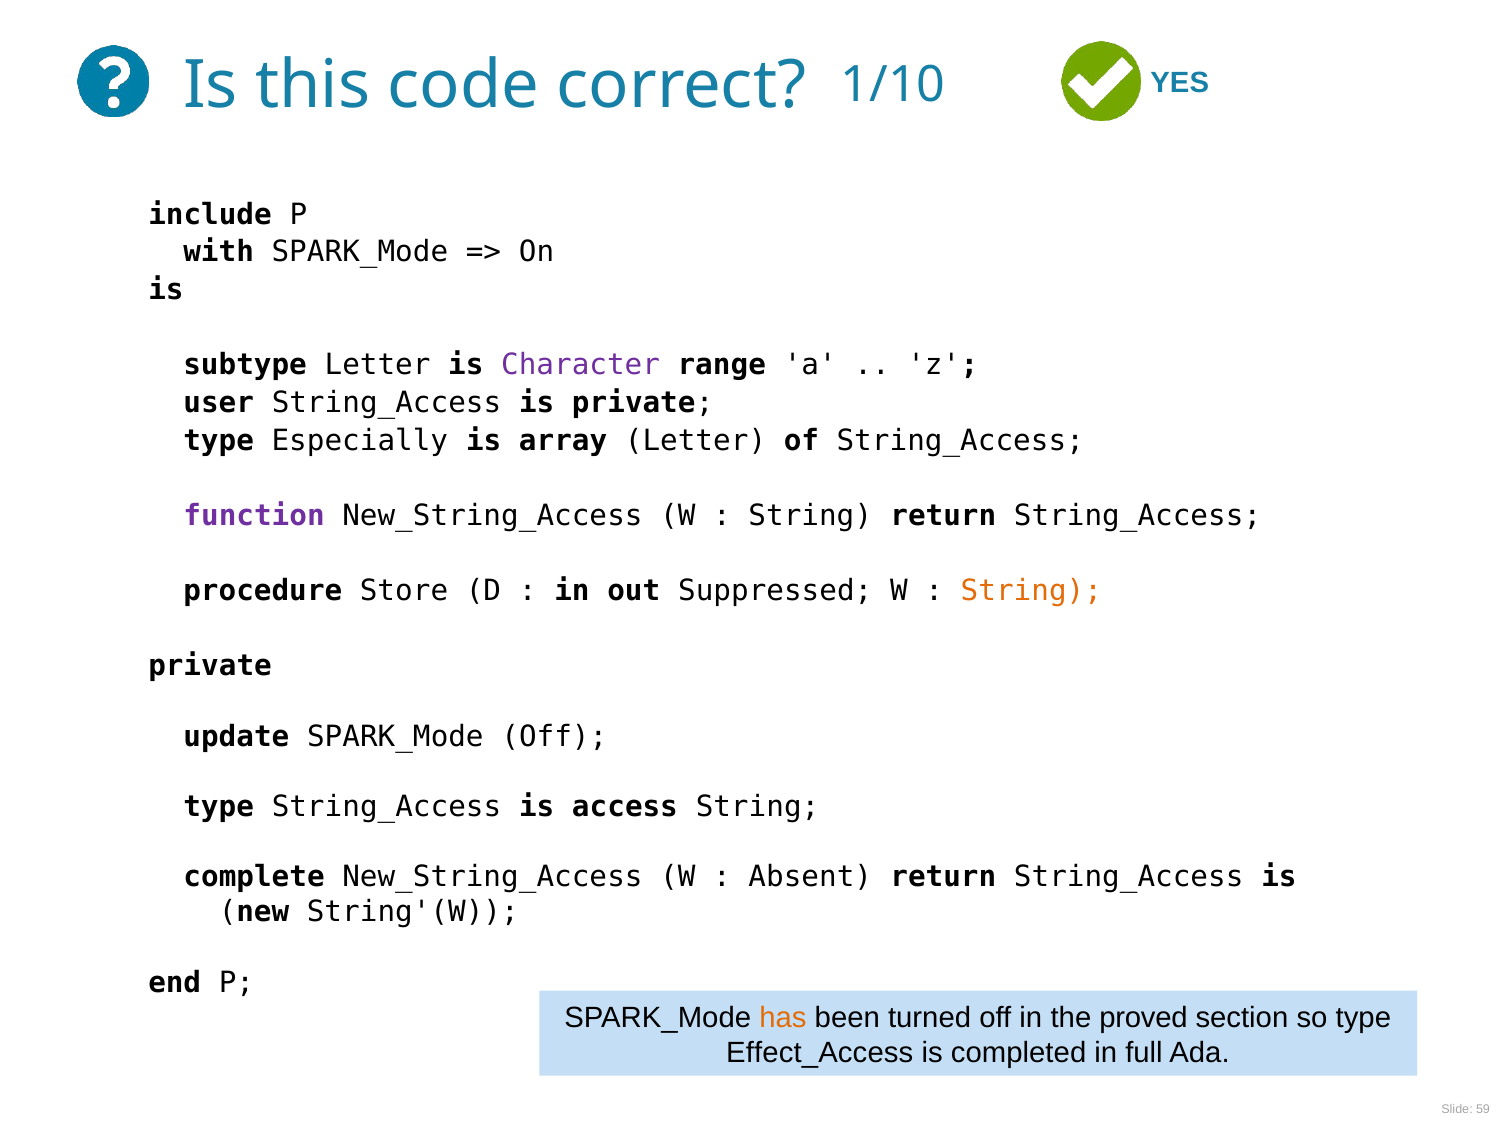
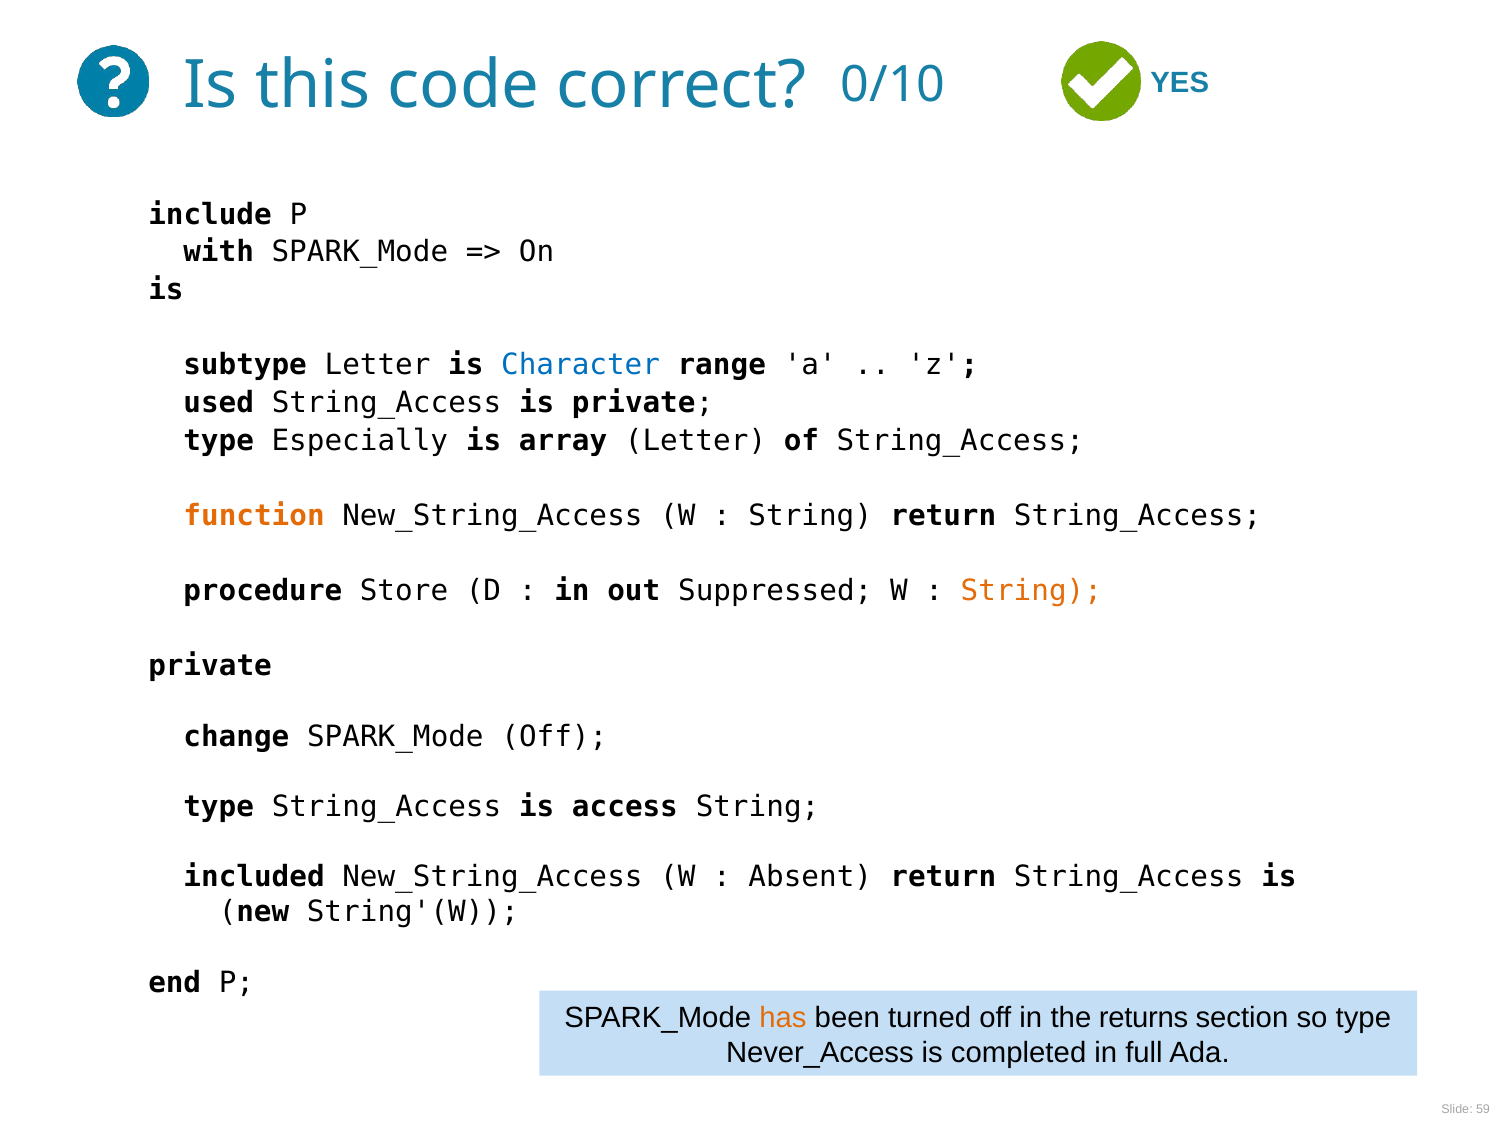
1/10: 1/10 -> 0/10
Character colour: purple -> blue
user: user -> used
function colour: purple -> orange
update: update -> change
complete: complete -> included
proved: proved -> returns
Effect_Access: Effect_Access -> Never_Access
